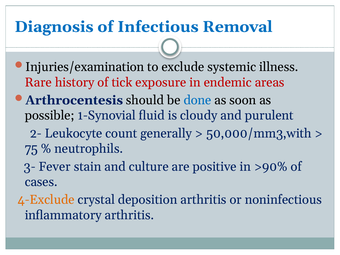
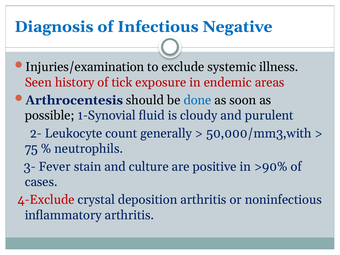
Removal: Removal -> Negative
Rare: Rare -> Seen
4-Exclude colour: orange -> red
